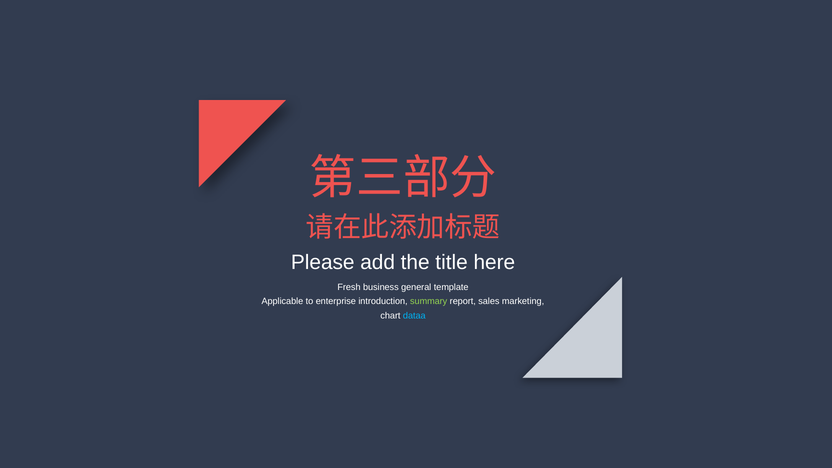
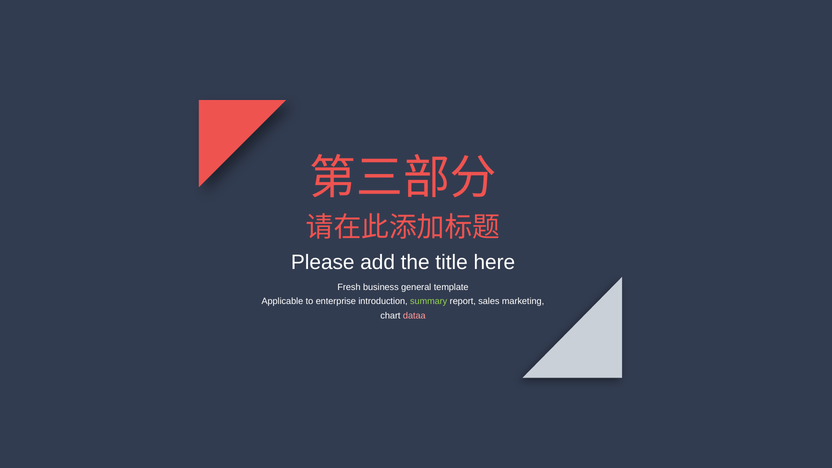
dataa colour: light blue -> pink
